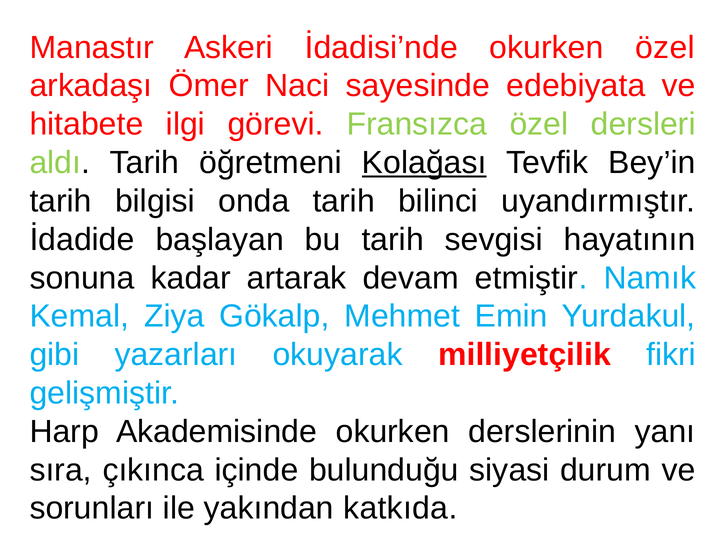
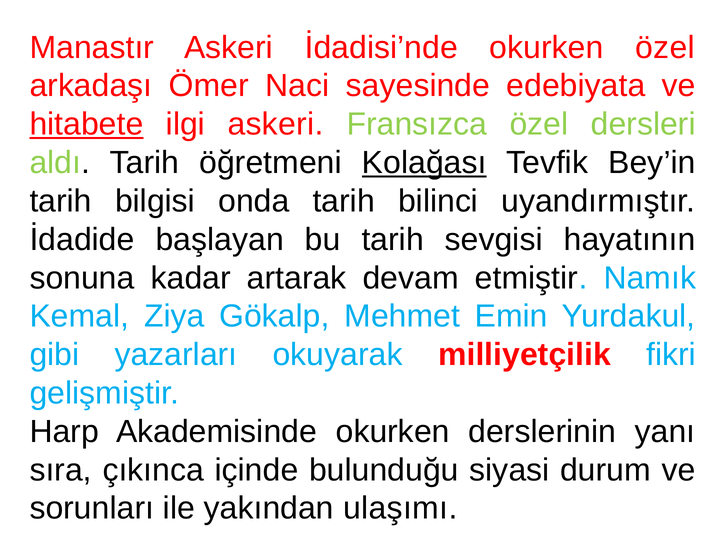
hitabete underline: none -> present
ilgi görevi: görevi -> askeri
katkıda: katkıda -> ulaşımı
